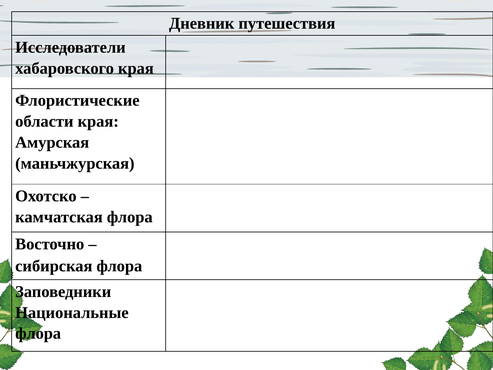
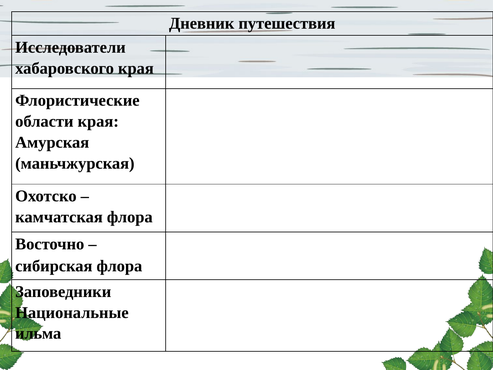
флора at (38, 333): флора -> ильма
